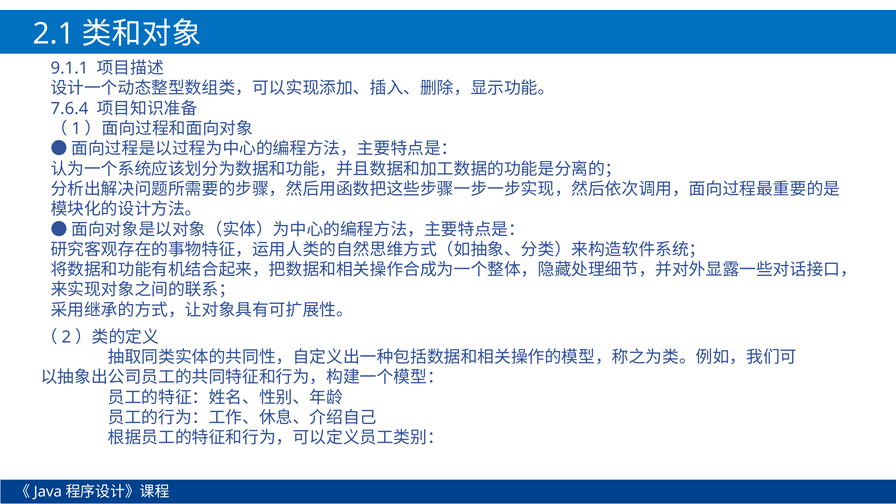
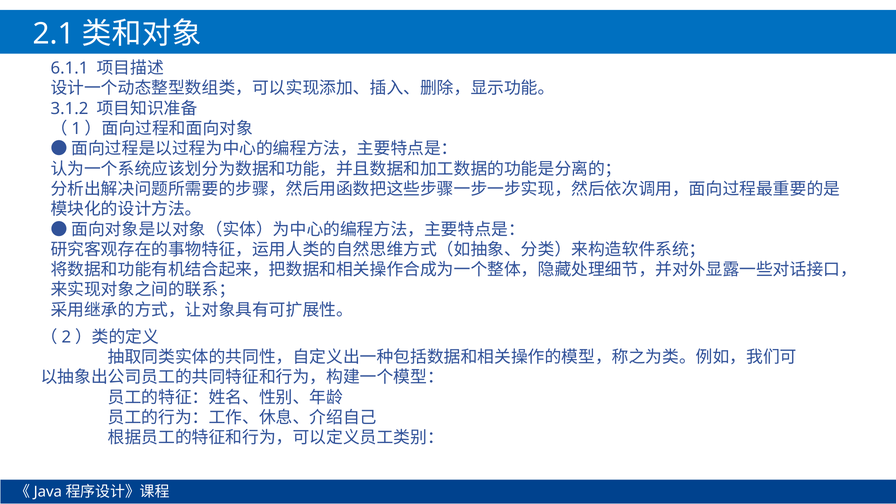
9.1.1: 9.1.1 -> 6.1.1
7.6.4: 7.6.4 -> 3.1.2
